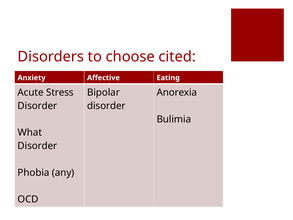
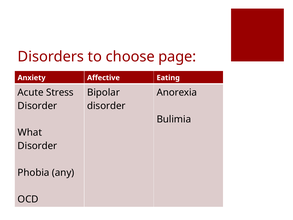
cited: cited -> page
